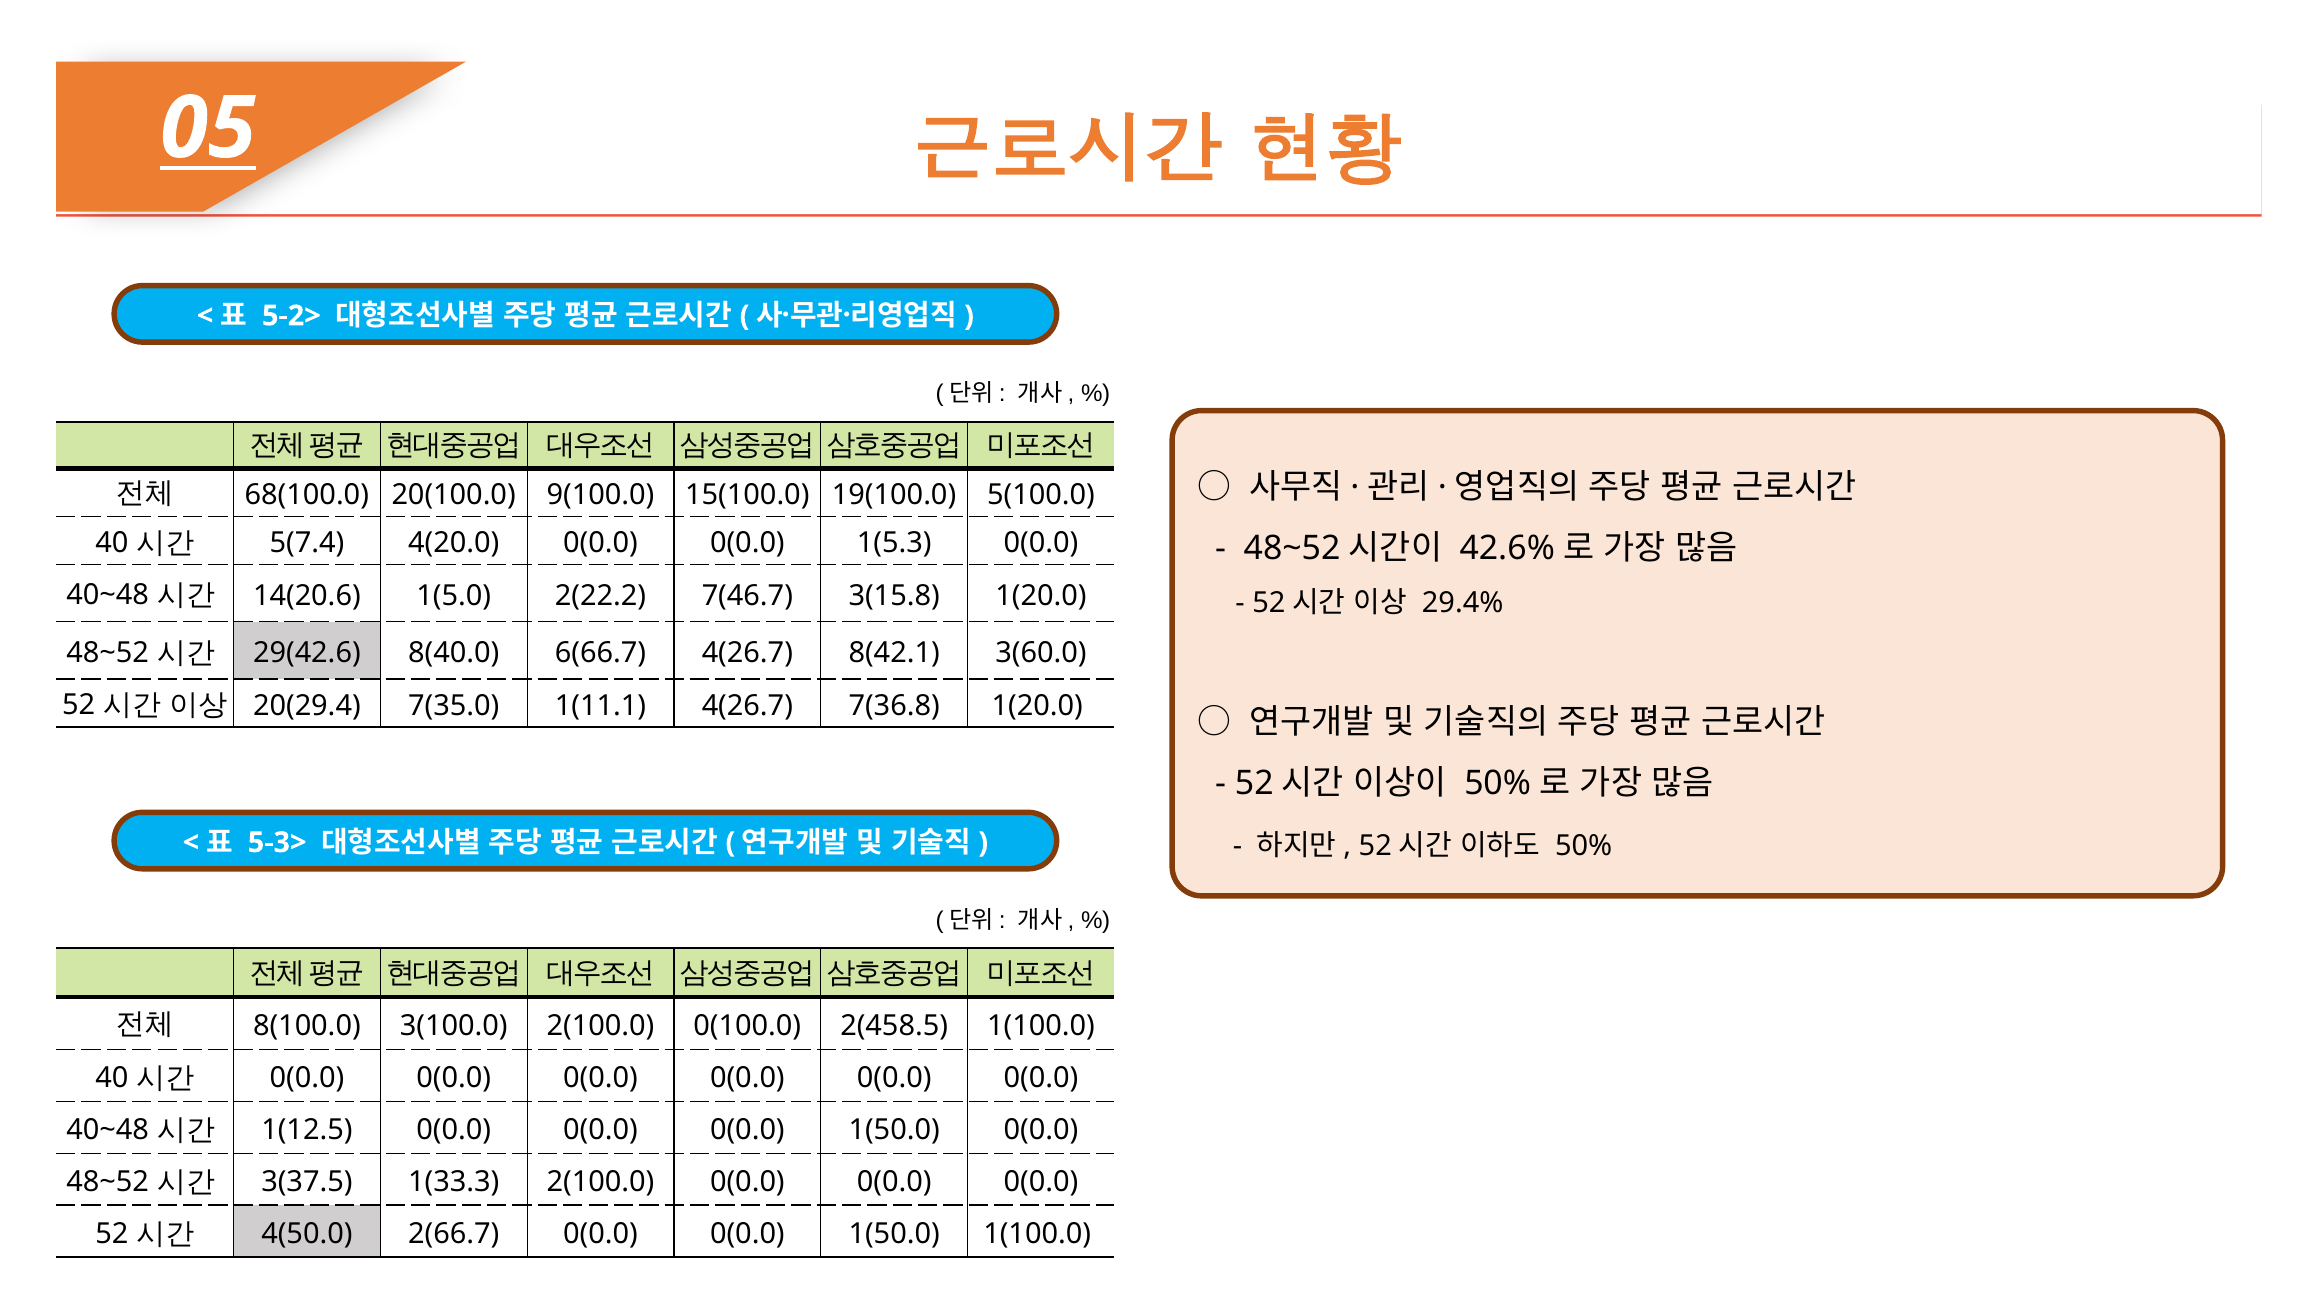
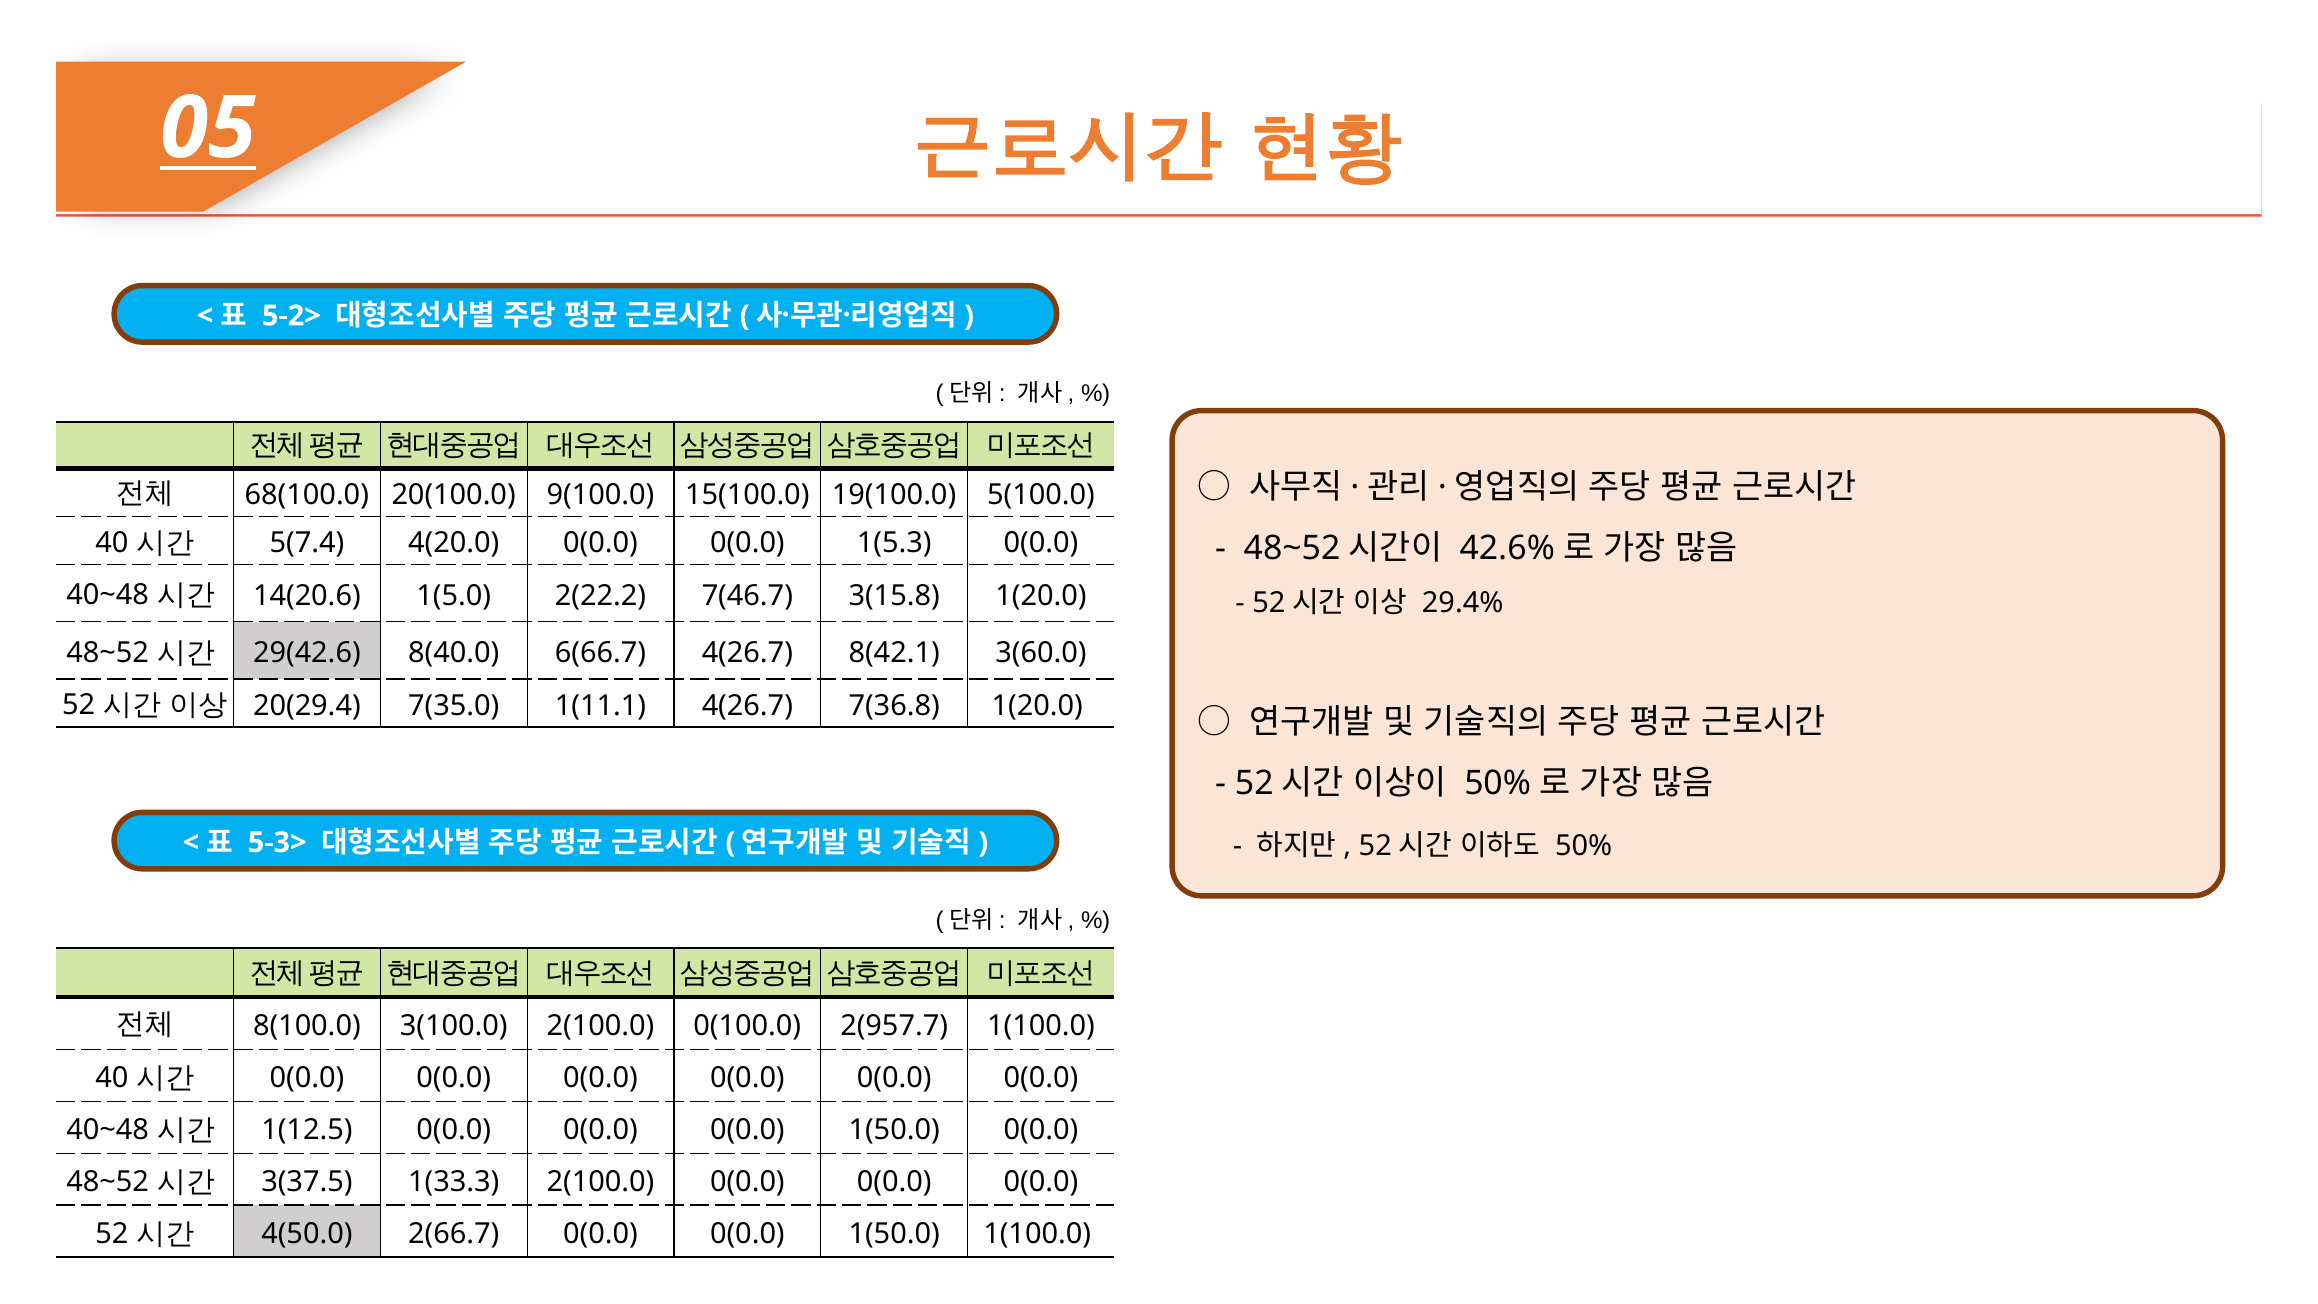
2(458.5: 2(458.5 -> 2(957.7
